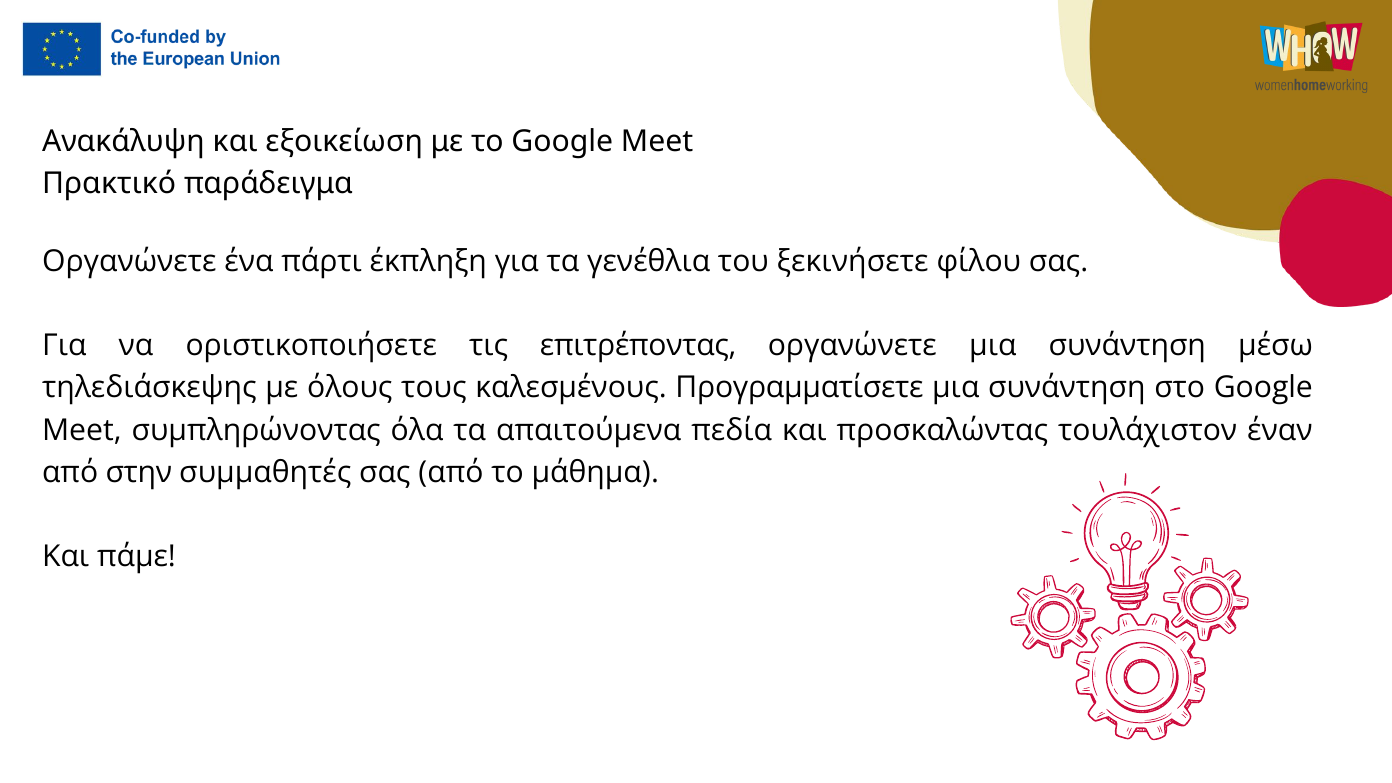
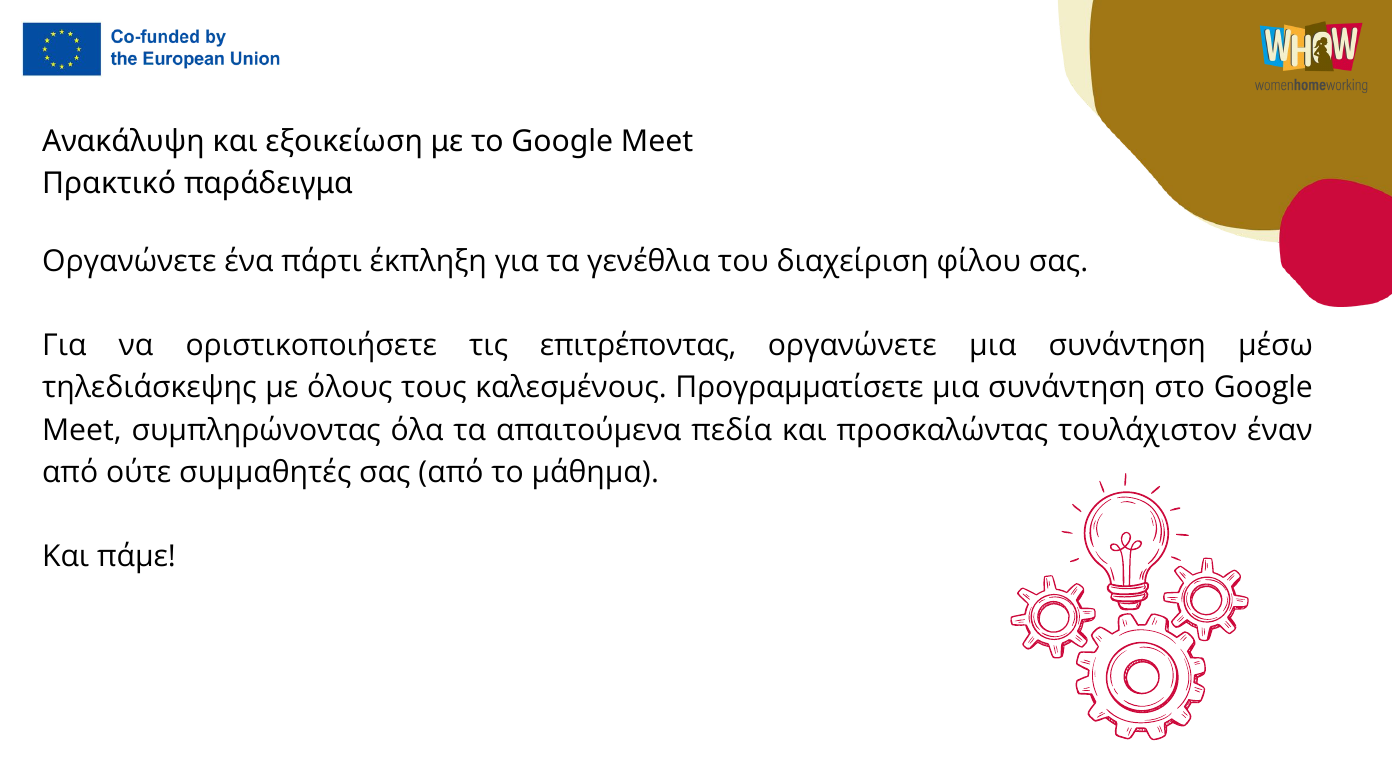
ξεκινήσετε: ξεκινήσετε -> διαχείριση
στην: στην -> ούτε
